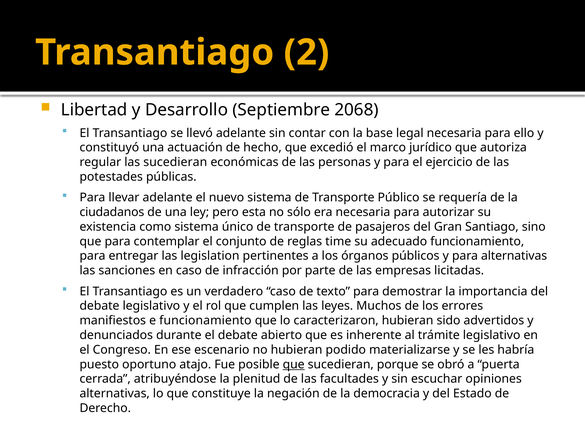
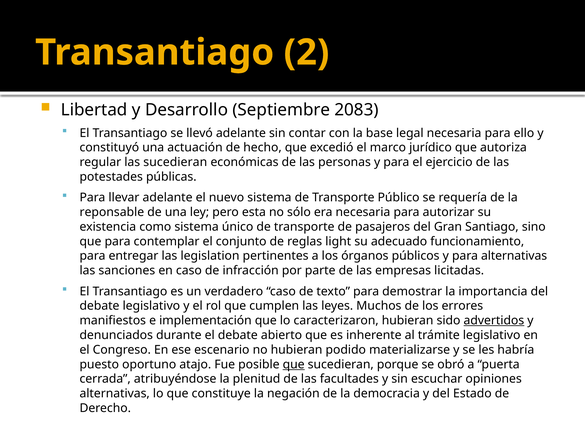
2068: 2068 -> 2083
ciudadanos: ciudadanos -> reponsable
time: time -> light
e funcionamiento: funcionamiento -> implementación
advertidos underline: none -> present
